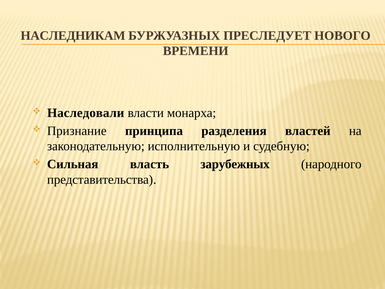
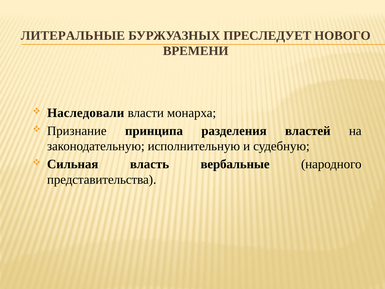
НАСЛЕДНИКАМ: НАСЛЕДНИКАМ -> ЛИТЕРАЛЬНЫЕ
зарубежных: зарубежных -> вербальные
